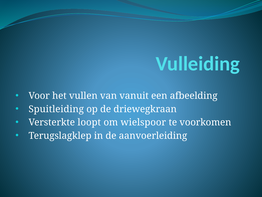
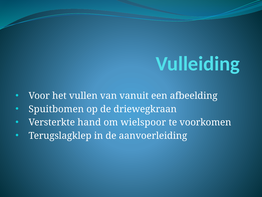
Spuitleiding: Spuitleiding -> Spuitbomen
loopt: loopt -> hand
